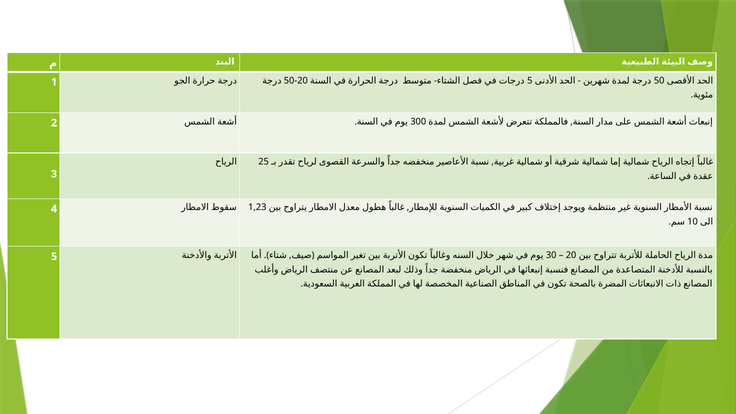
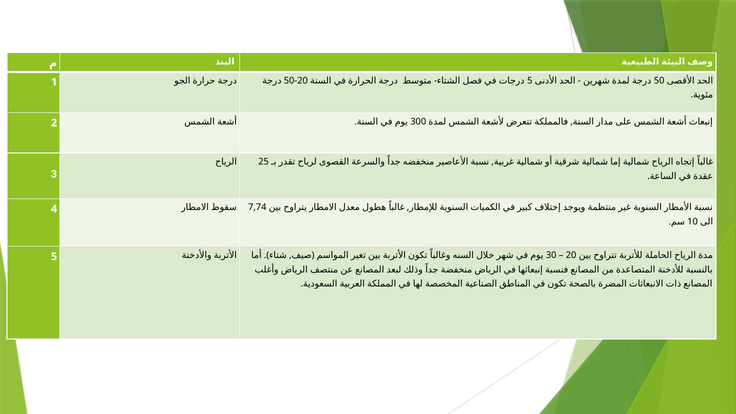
1,23: 1,23 -> 7,74
